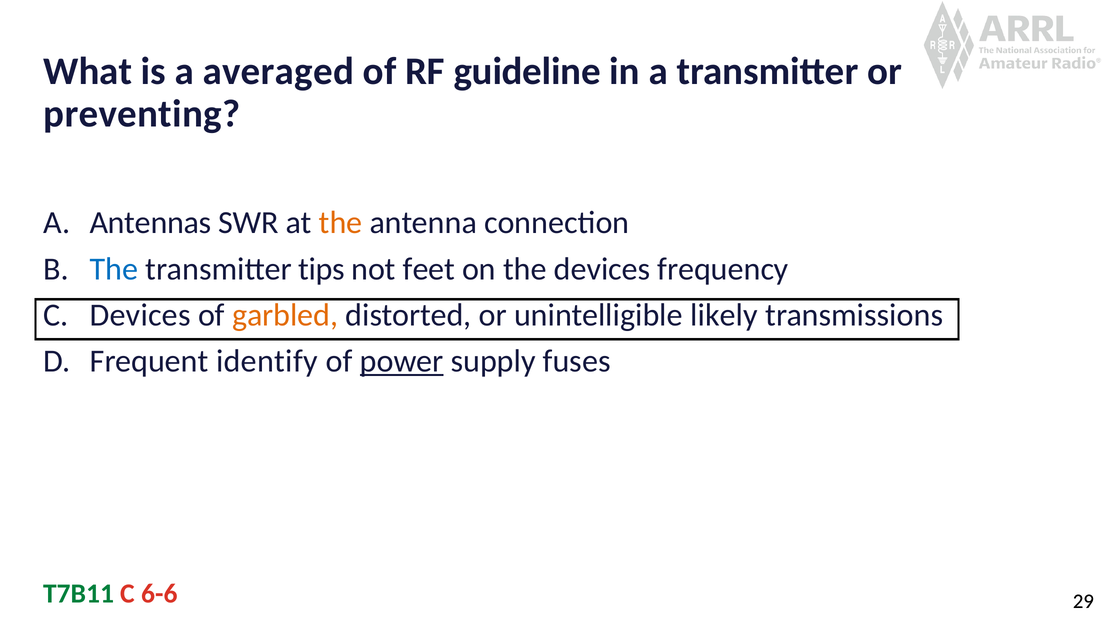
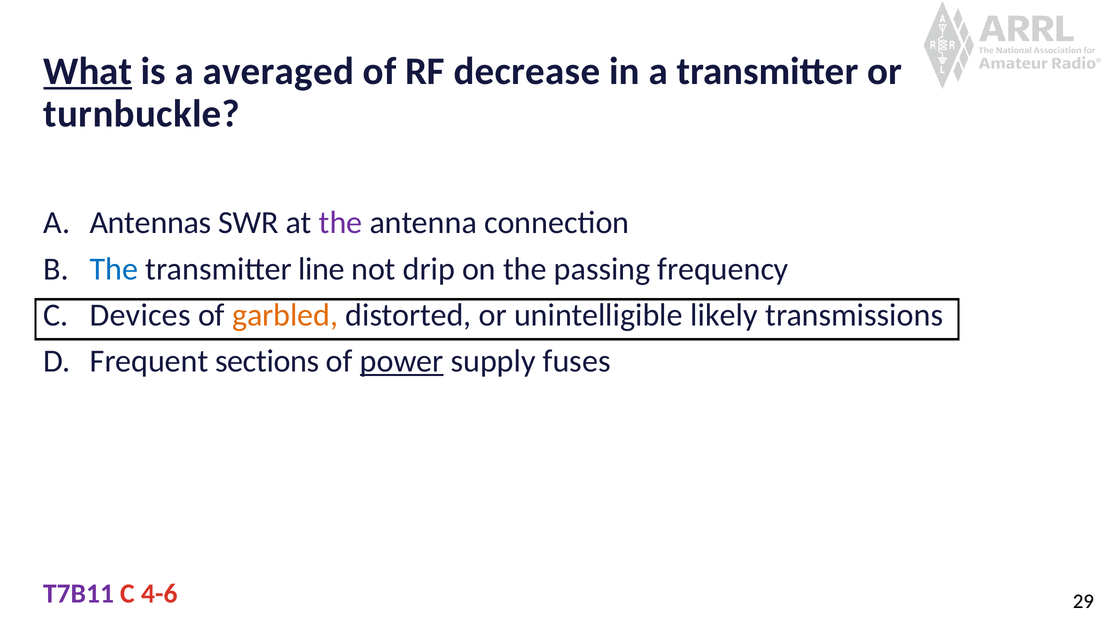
What underline: none -> present
guideline: guideline -> decrease
preventing: preventing -> turnbuckle
the at (341, 223) colour: orange -> purple
tips: tips -> line
feet: feet -> drip
the devices: devices -> passing
identify: identify -> sections
T7B11 colour: green -> purple
6-6: 6-6 -> 4-6
